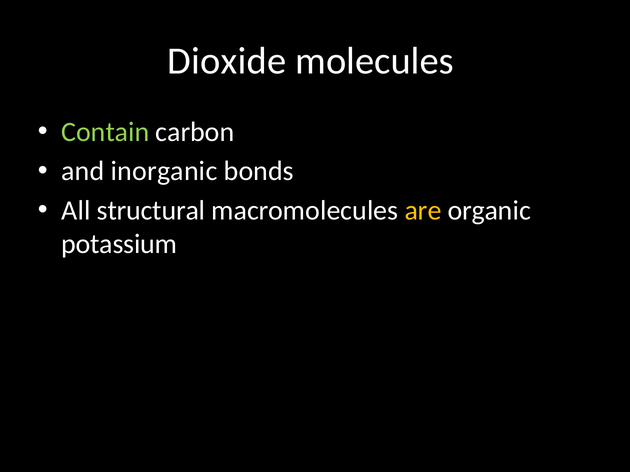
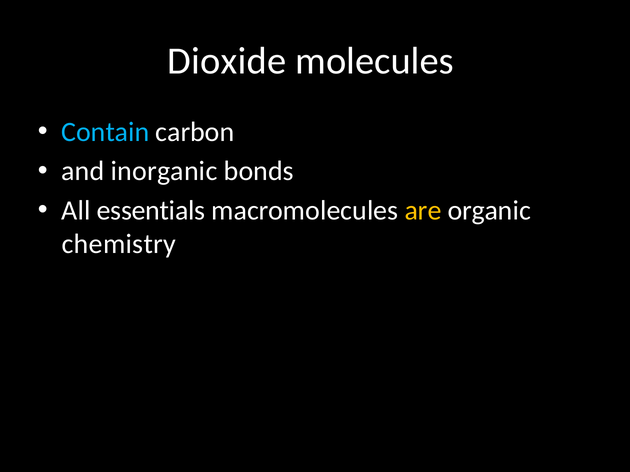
Contain colour: light green -> light blue
structural: structural -> essentials
potassium: potassium -> chemistry
